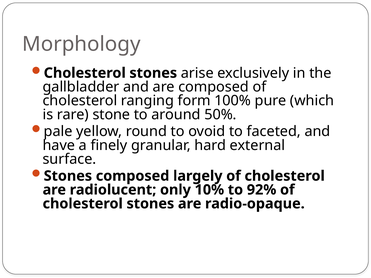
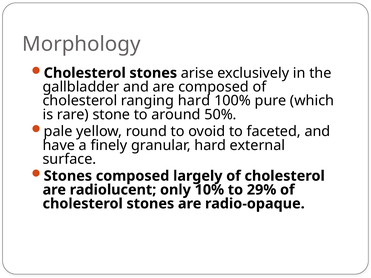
ranging form: form -> hard
92%: 92% -> 29%
